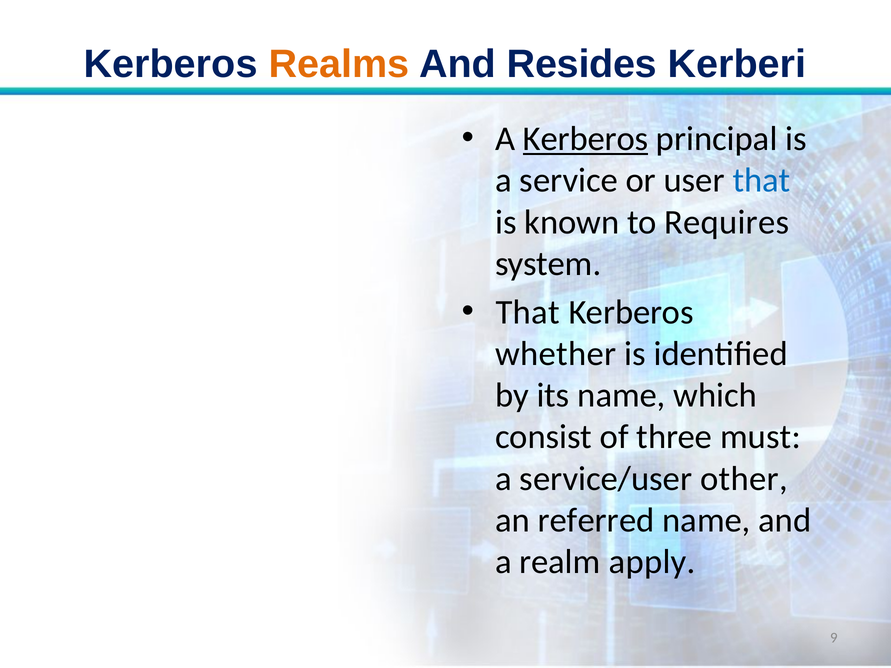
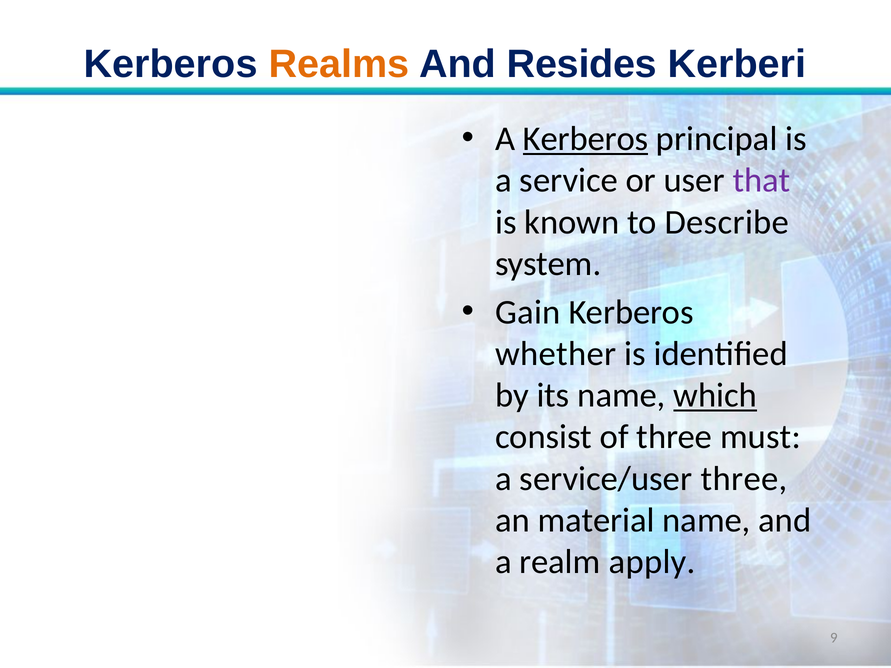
that at (761, 181) colour: blue -> purple
Requires: Requires -> Describe
That at (528, 312): That -> Gain
which underline: none -> present
service/user other: other -> three
referred: referred -> material
